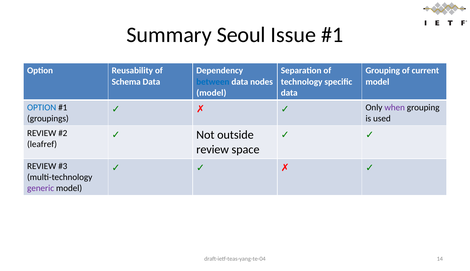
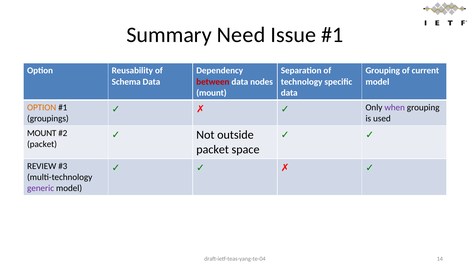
Seoul: Seoul -> Need
between colour: blue -> red
model at (211, 93): model -> mount
OPTION at (42, 108) colour: blue -> orange
REVIEW at (42, 133): REVIEW -> MOUNT
leafref at (42, 144): leafref -> packet
review at (213, 150): review -> packet
